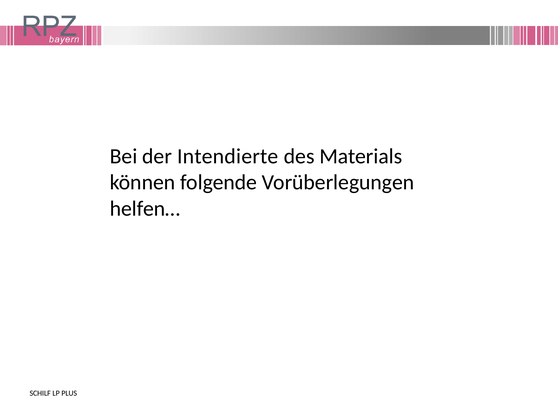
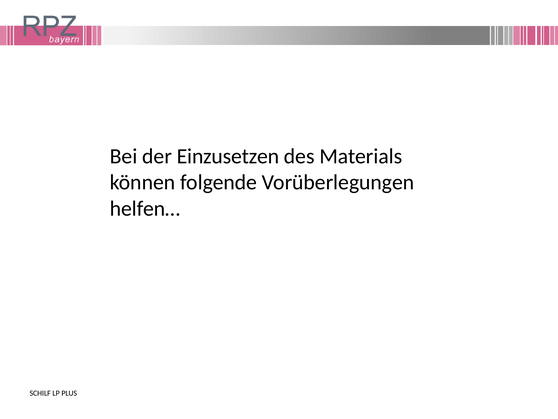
Intendierte: Intendierte -> Einzusetzen
